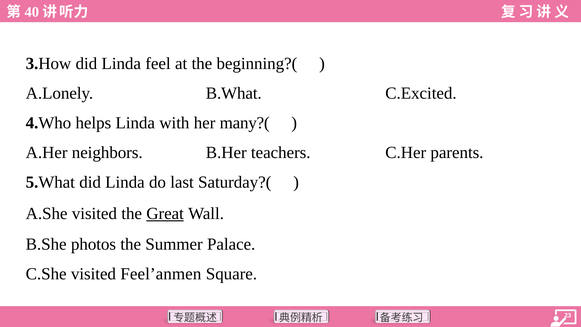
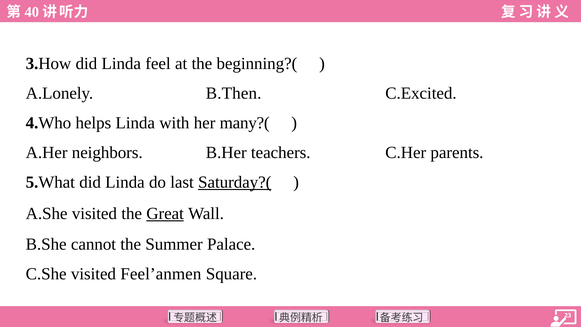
B.What: B.What -> B.Then
Saturday?( underline: none -> present
photos: photos -> cannot
